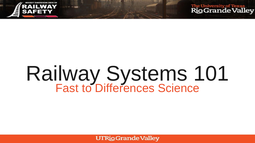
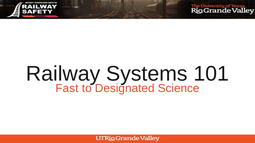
Differences: Differences -> Designated
